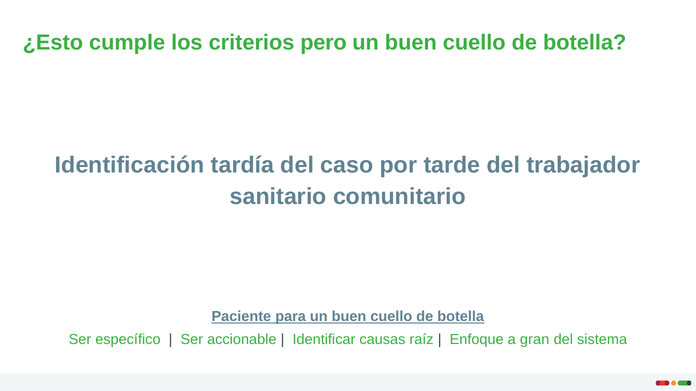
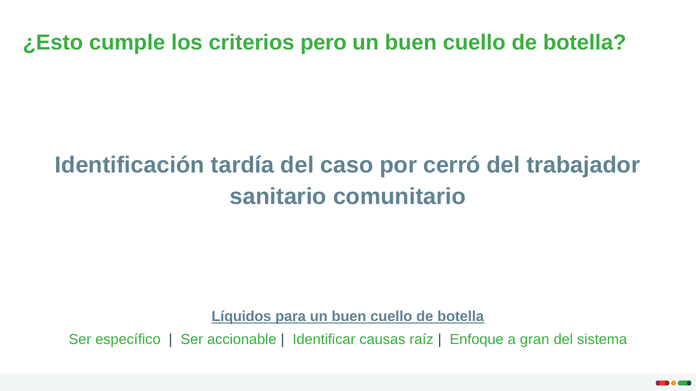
tarde: tarde -> cerró
Paciente: Paciente -> Líquidos
